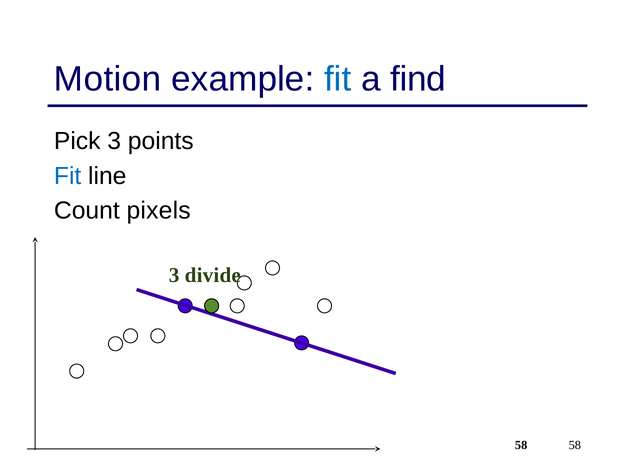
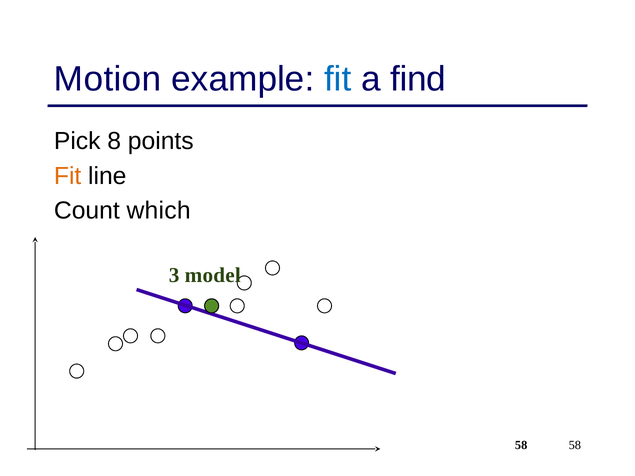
Pick 3: 3 -> 8
Fit at (68, 176) colour: blue -> orange
pixels: pixels -> which
divide: divide -> model
